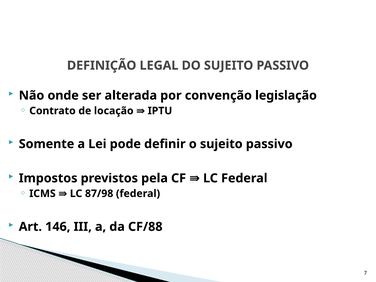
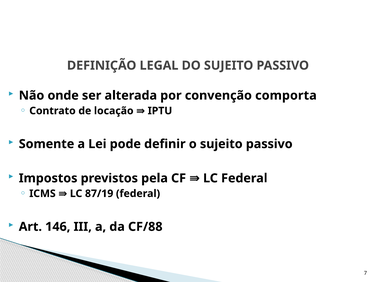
legislação: legislação -> comporta
87/98: 87/98 -> 87/19
